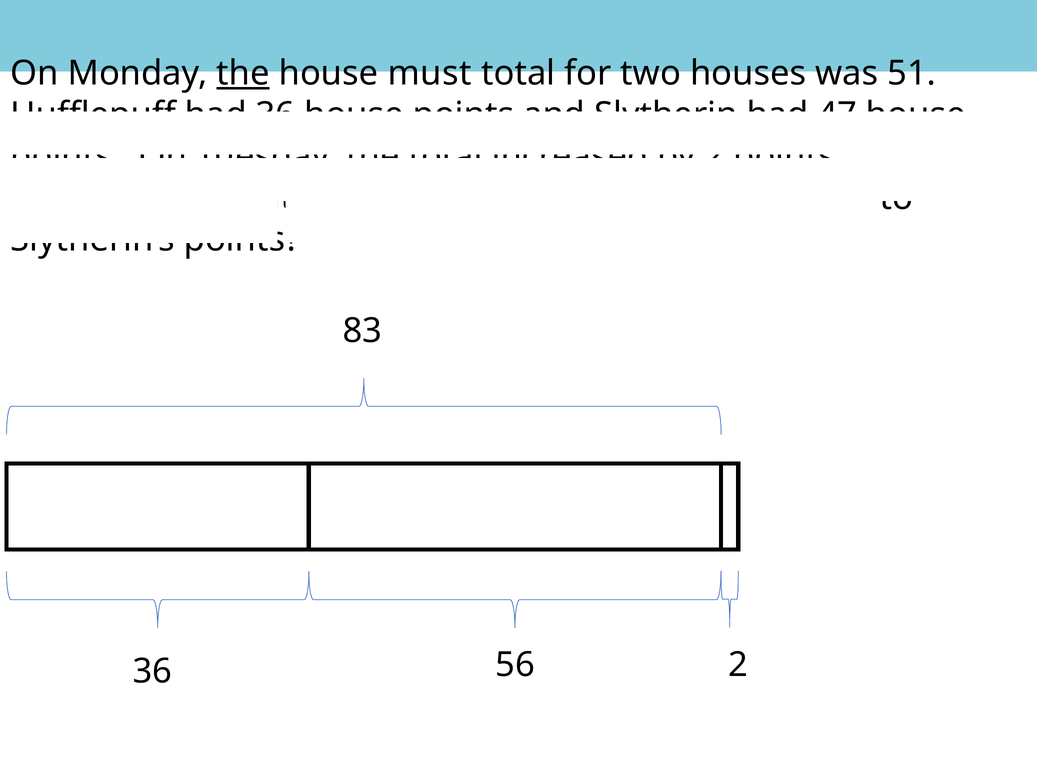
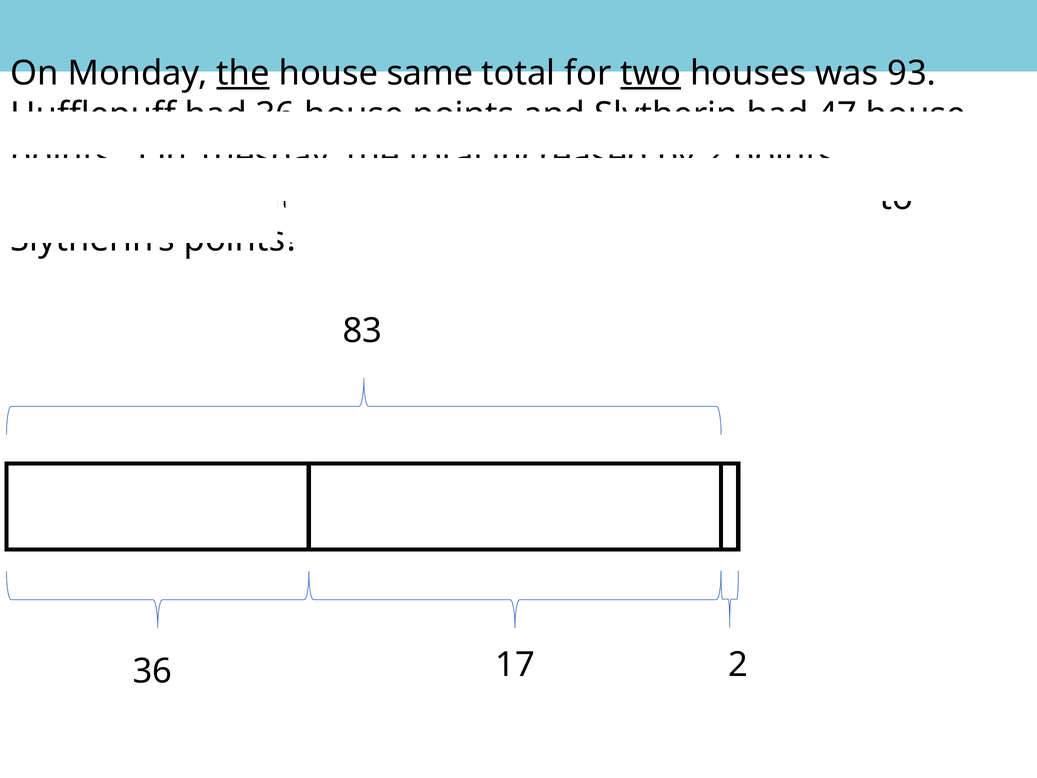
house must: must -> same
two underline: none -> present
51: 51 -> 93
56: 56 -> 17
